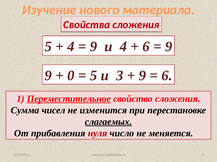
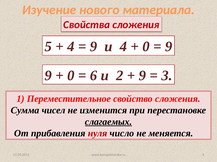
6 at (146, 47): 6 -> 0
5 at (94, 76): 5 -> 6
3: 3 -> 2
6 at (167, 76): 6 -> 3
Переместительное underline: present -> none
